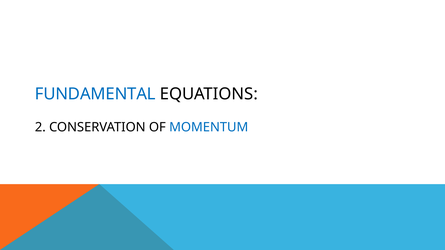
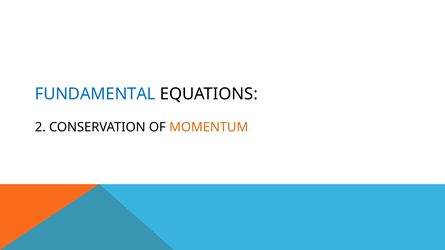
MOMENTUM colour: blue -> orange
